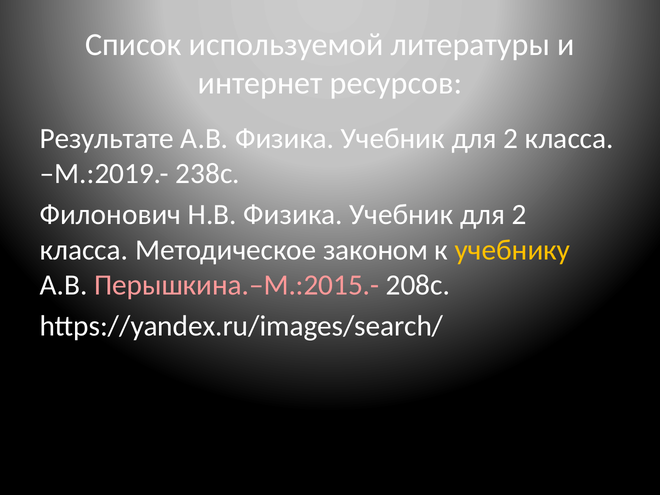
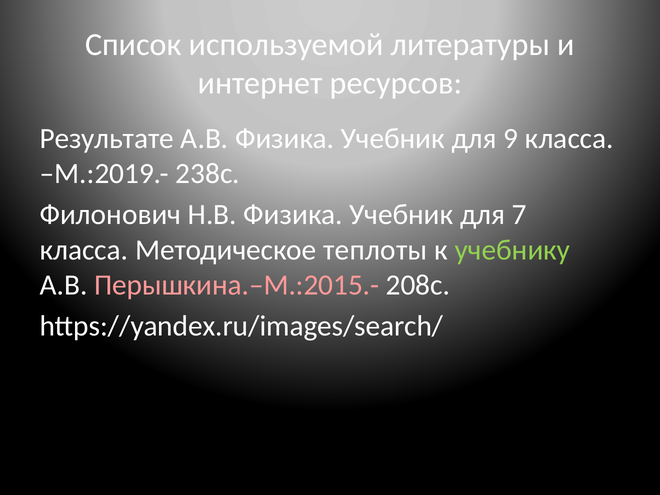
2 at (511, 138): 2 -> 9
2 at (519, 215): 2 -> 7
законом: законом -> теплоты
учебнику colour: yellow -> light green
